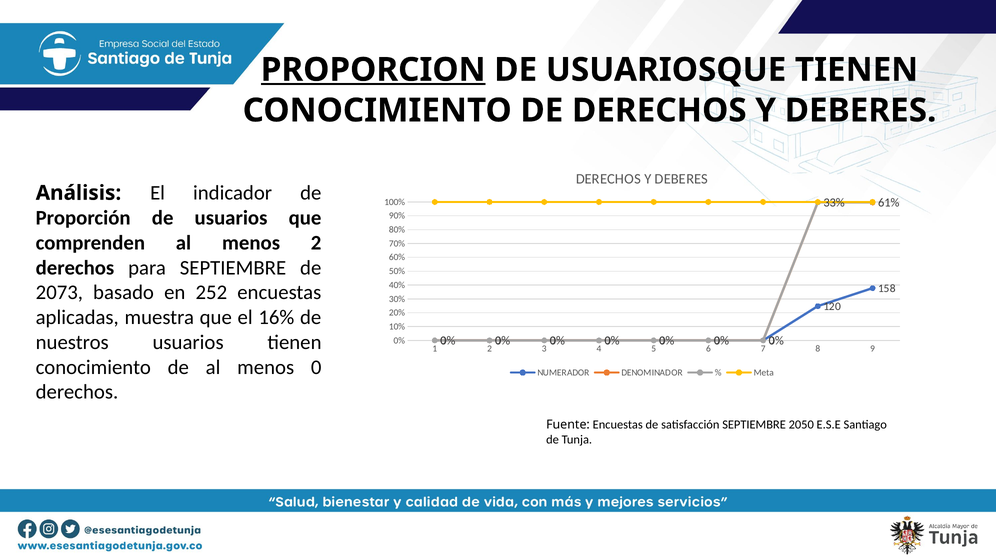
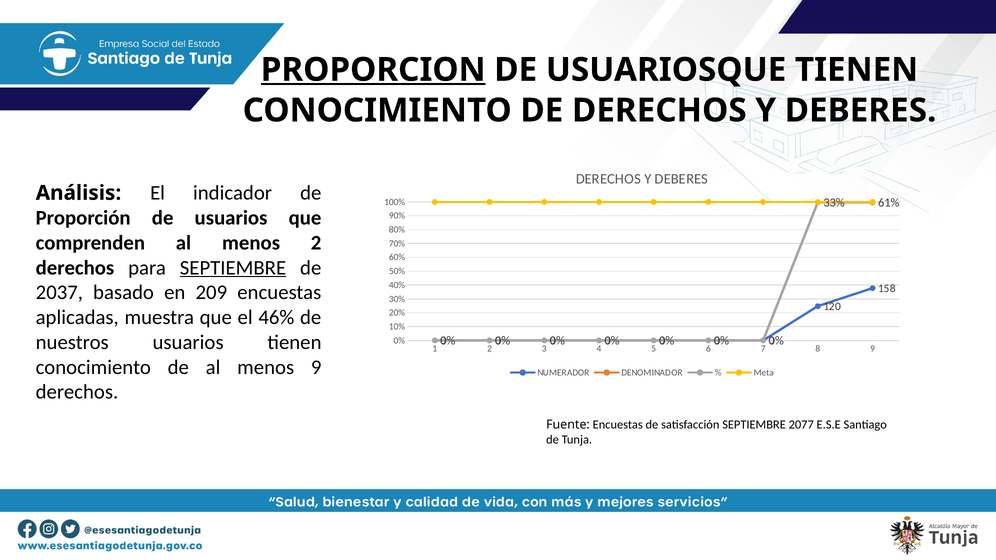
SEPTIEMBRE at (233, 268) underline: none -> present
2073: 2073 -> 2037
252: 252 -> 209
16%: 16% -> 46%
menos 0: 0 -> 9
2050: 2050 -> 2077
